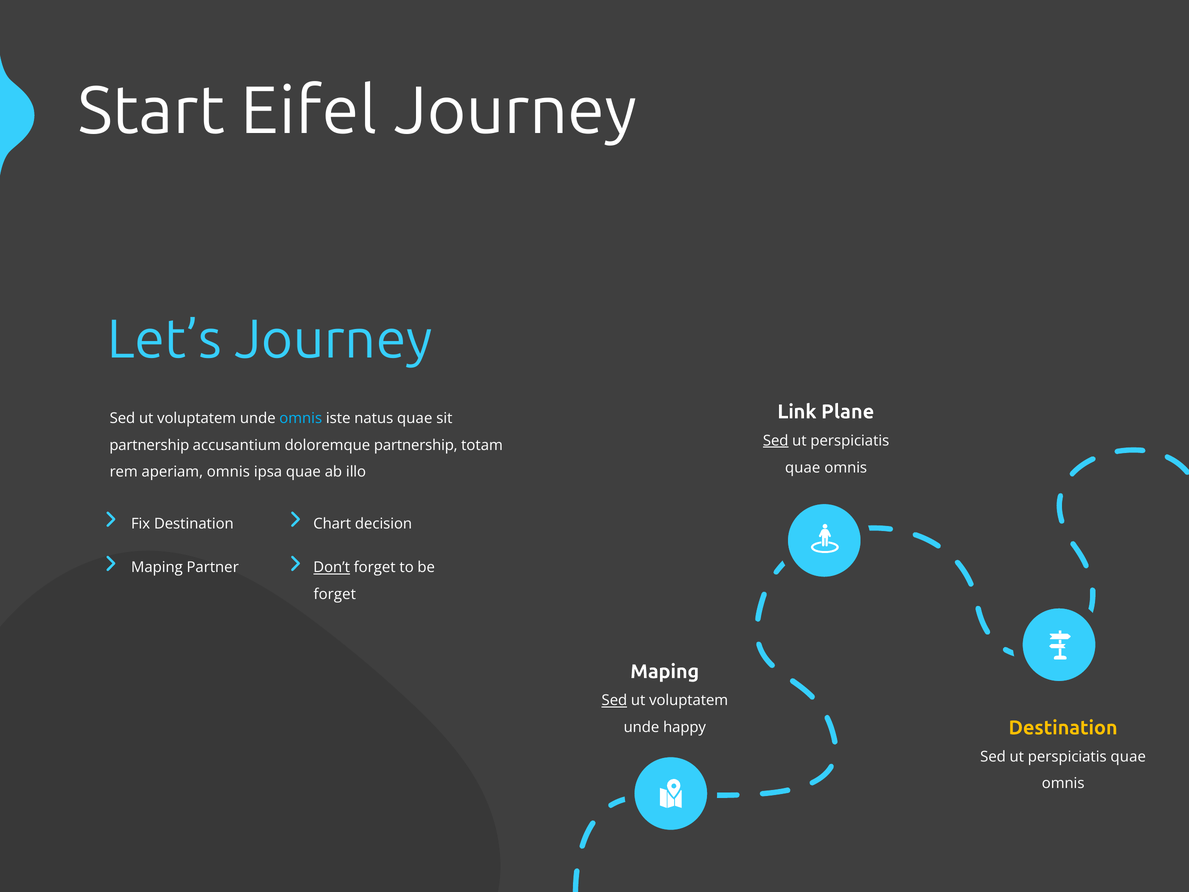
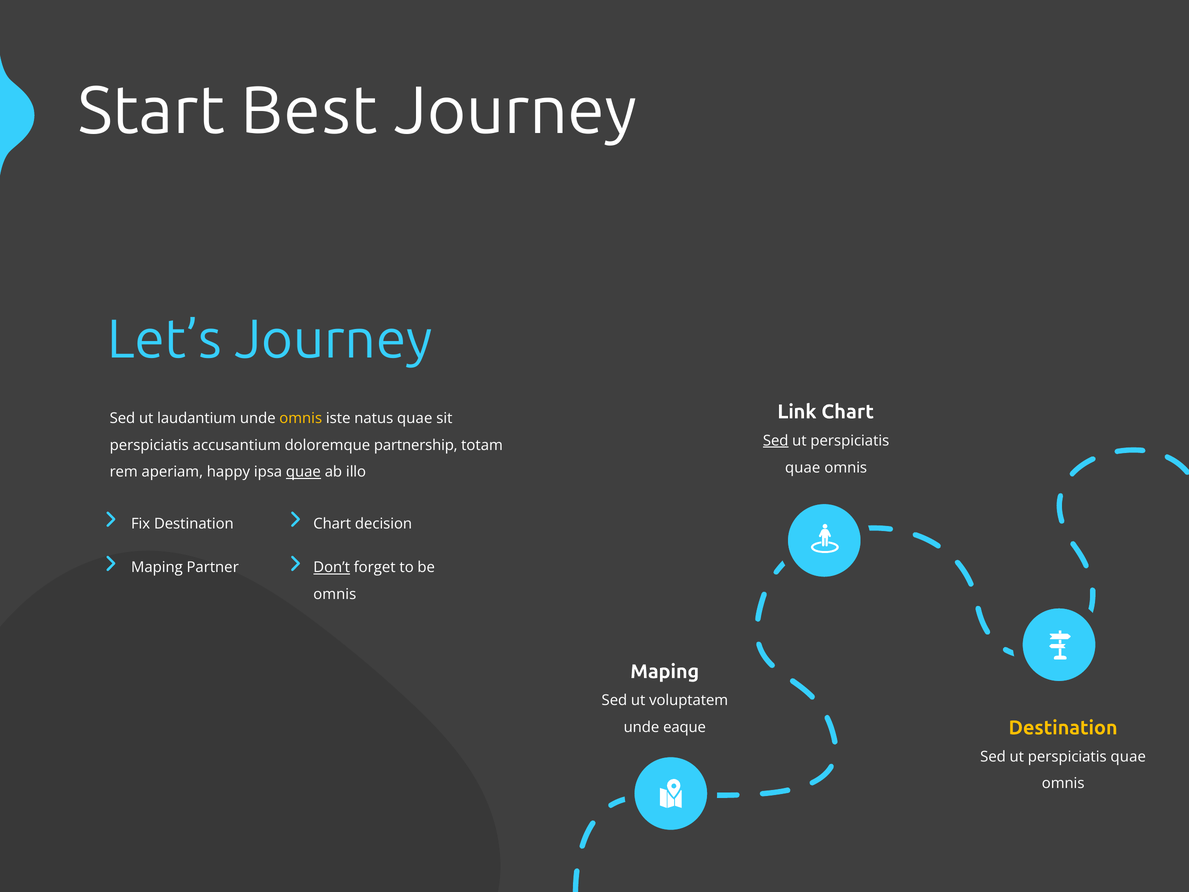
Eifel: Eifel -> Best
Link Plane: Plane -> Chart
voluptatem at (197, 418): voluptatem -> laudantium
omnis at (301, 418) colour: light blue -> yellow
partnership at (149, 445): partnership -> perspiciatis
aperiam omnis: omnis -> happy
quae at (303, 472) underline: none -> present
forget at (335, 594): forget -> omnis
Sed at (614, 700) underline: present -> none
happy: happy -> eaque
